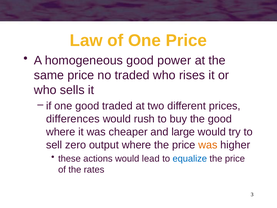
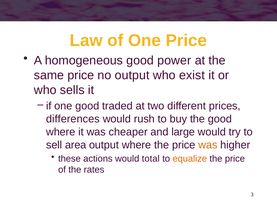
no traded: traded -> output
rises: rises -> exist
zero: zero -> area
lead: lead -> total
equalize colour: blue -> orange
